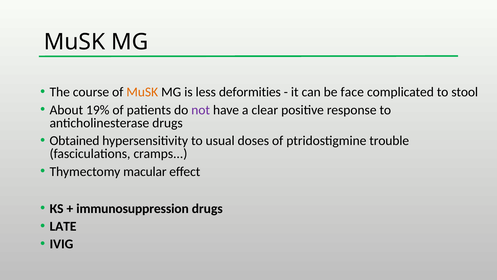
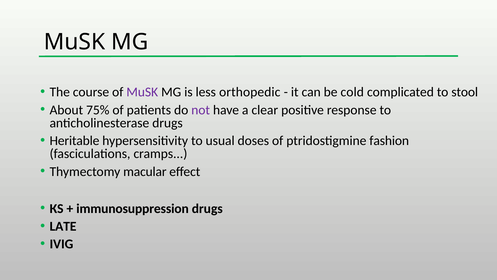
MuSK at (142, 92) colour: orange -> purple
deformities: deformities -> orthopedic
face: face -> cold
19%: 19% -> 75%
Obtained: Obtained -> Heritable
trouble: trouble -> fashion
